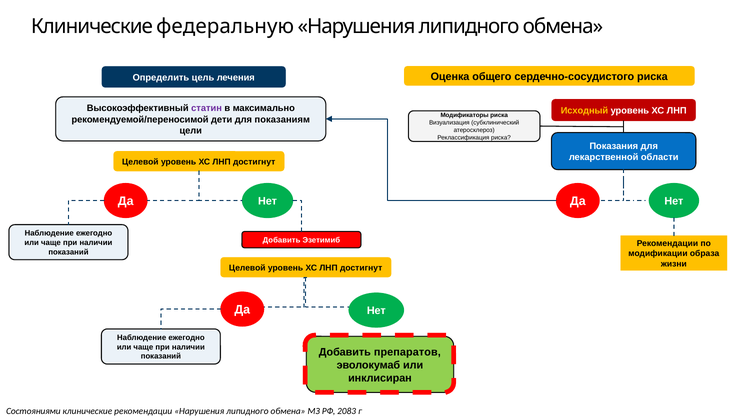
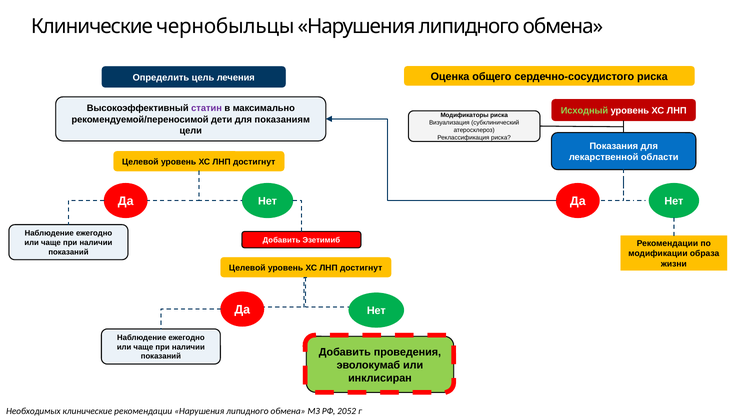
федеральную: федеральную -> чернобыльцы
Исходный colour: yellow -> light green
препаратов: препаратов -> проведения
Состояниями: Состояниями -> Необходимых
2083: 2083 -> 2052
